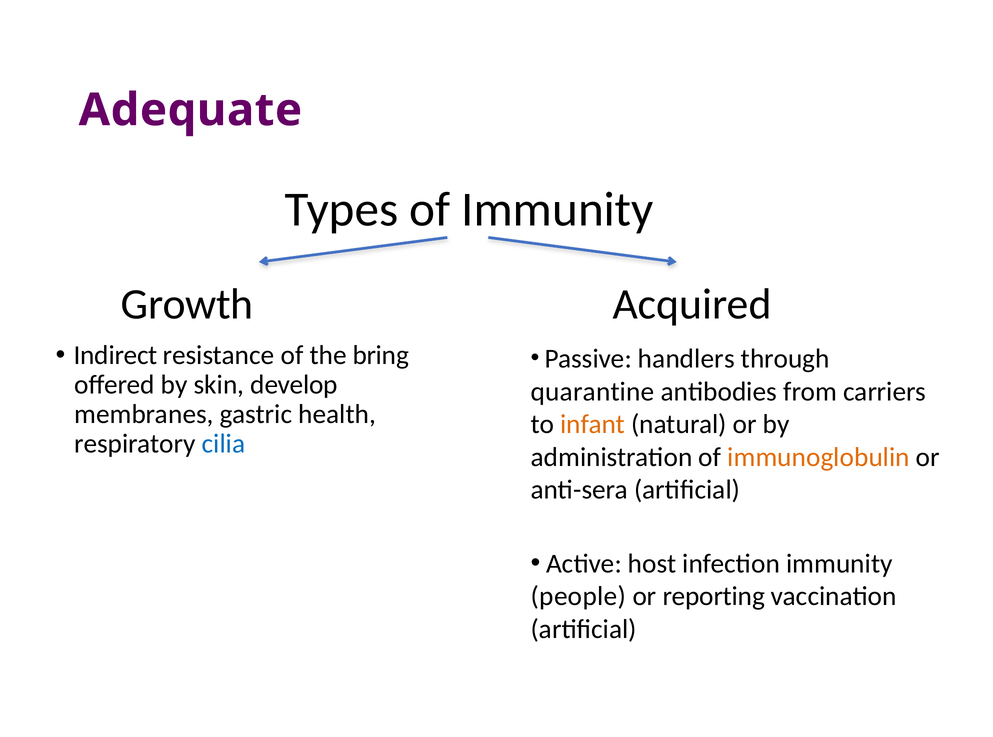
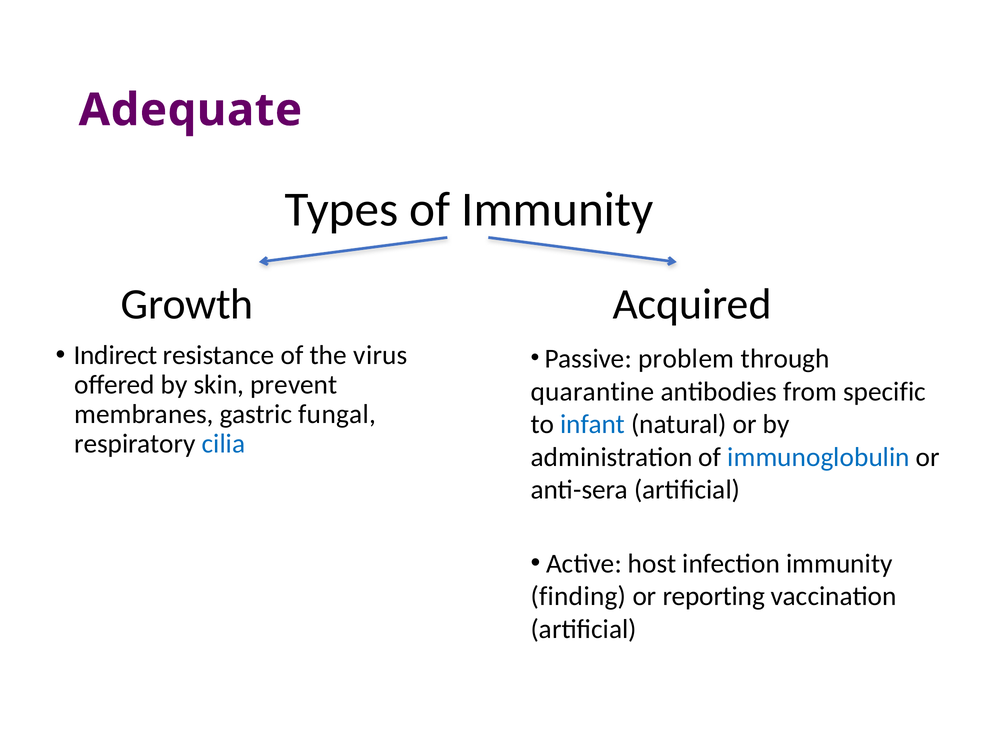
bring: bring -> virus
handlers: handlers -> problem
develop: develop -> prevent
carriers: carriers -> specific
health: health -> fungal
infant colour: orange -> blue
immunoglobulin colour: orange -> blue
people: people -> finding
